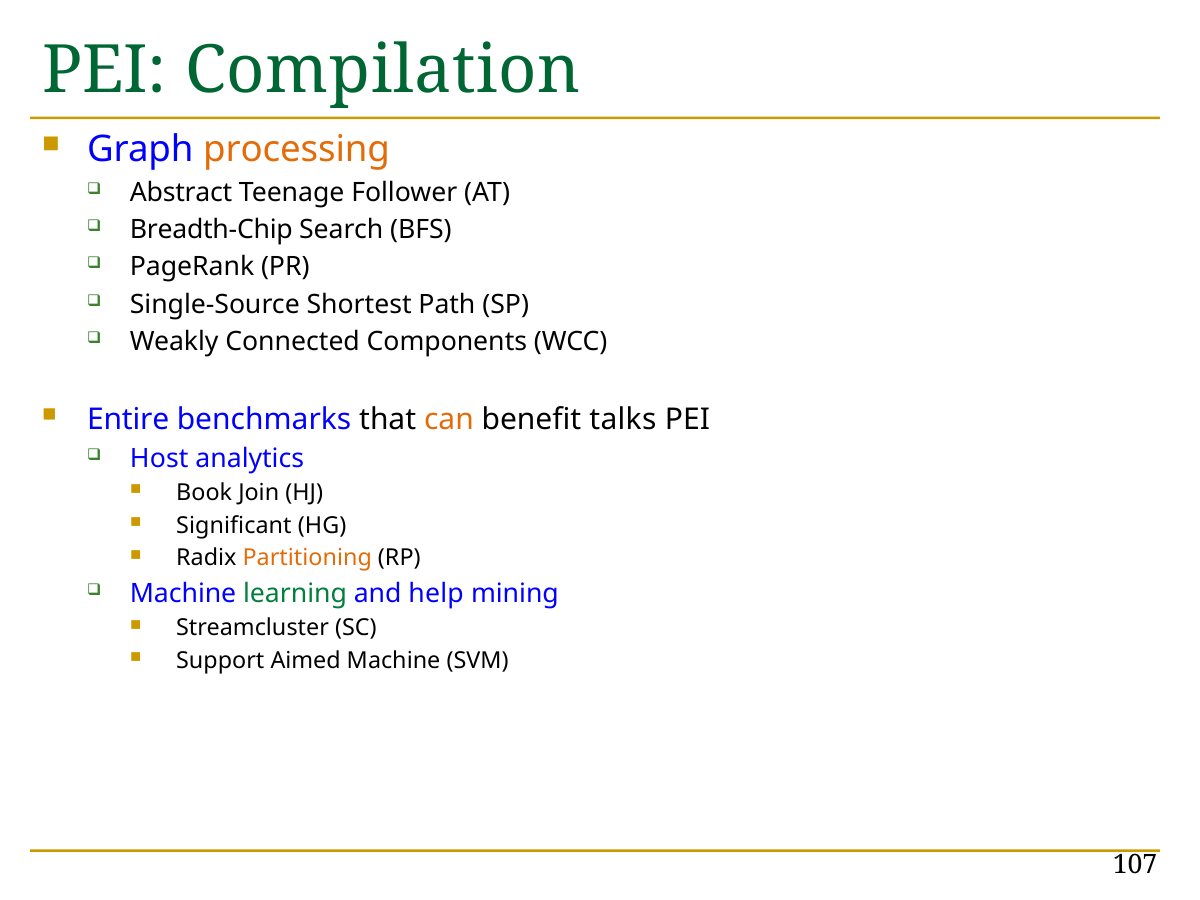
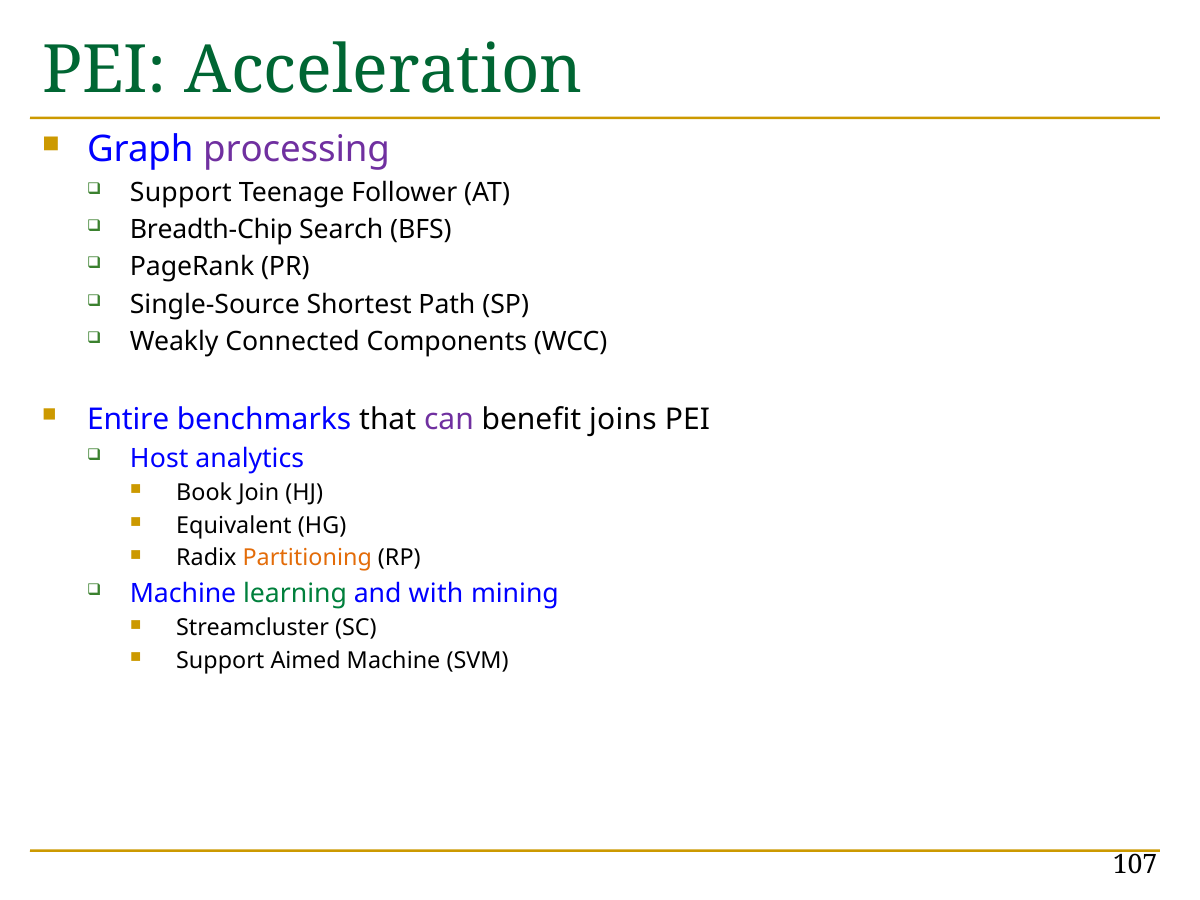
Compilation: Compilation -> Acceleration
processing colour: orange -> purple
Abstract at (181, 192): Abstract -> Support
can colour: orange -> purple
talks: talks -> joins
Significant: Significant -> Equivalent
help: help -> with
